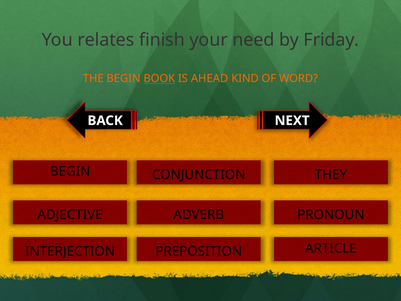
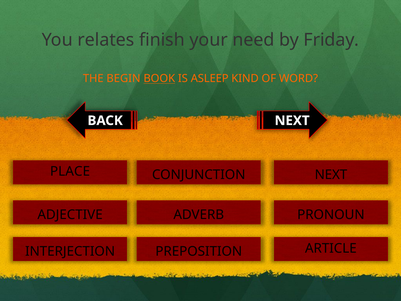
AHEAD: AHEAD -> ASLEEP
BEGIN at (70, 171): BEGIN -> PLACE
THEY at (331, 174): THEY -> NEXT
